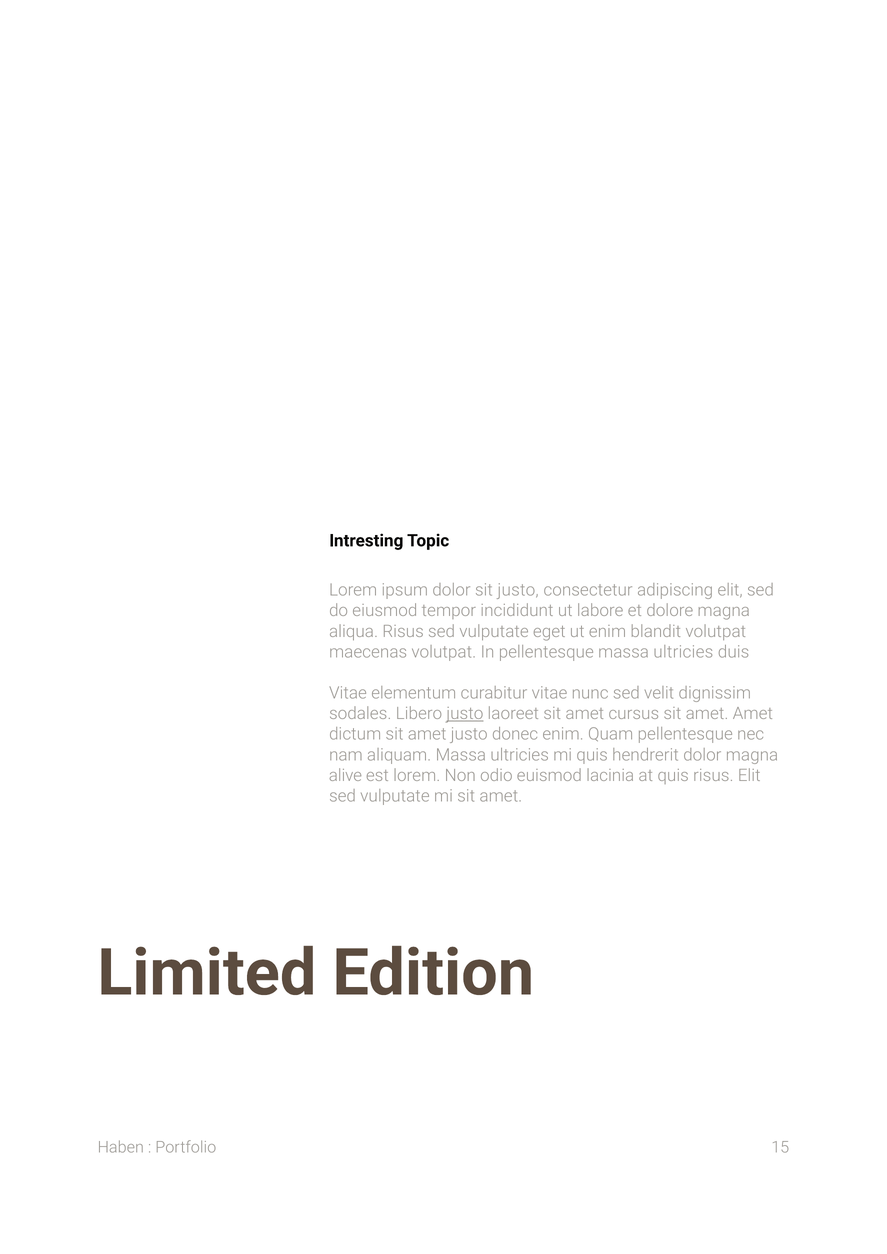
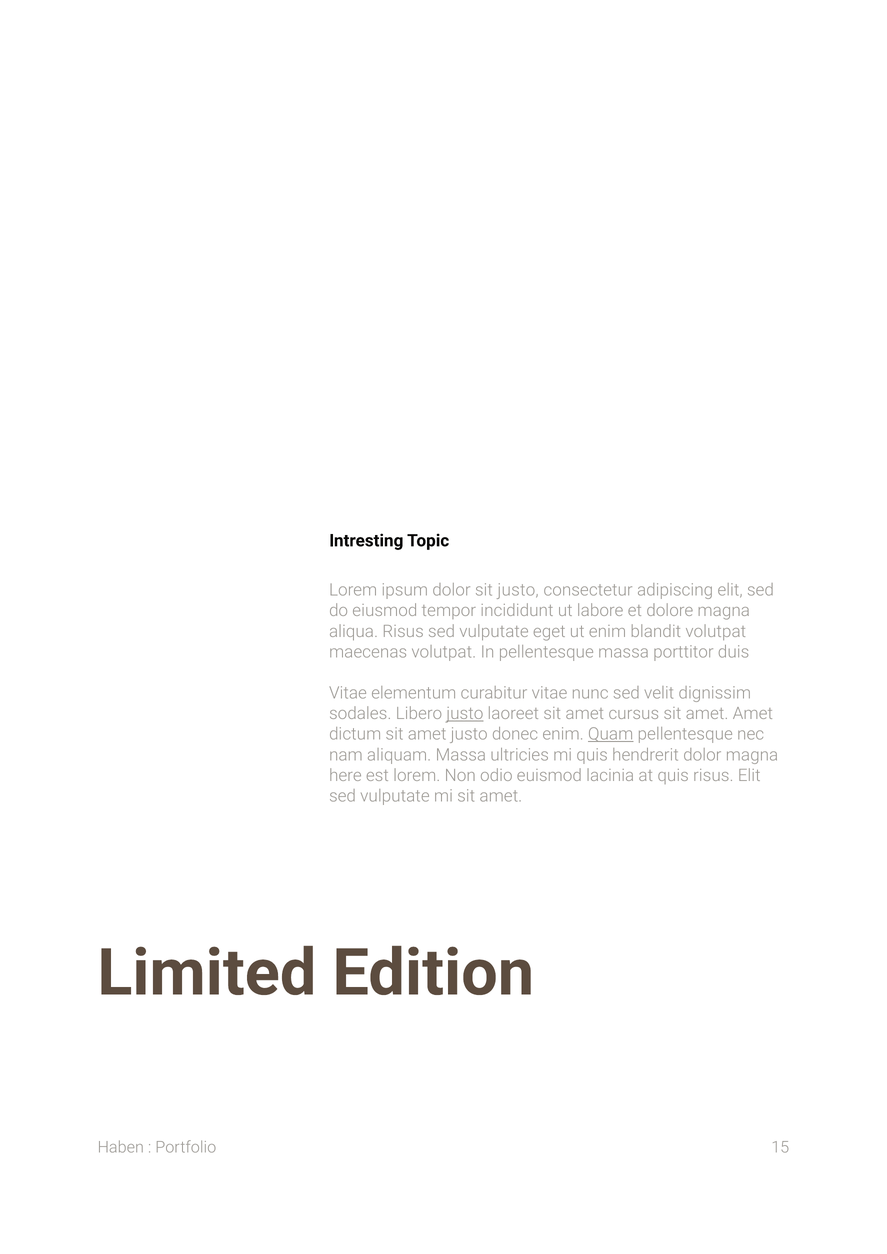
pellentesque massa ultricies: ultricies -> porttitor
Quam underline: none -> present
alive: alive -> here
